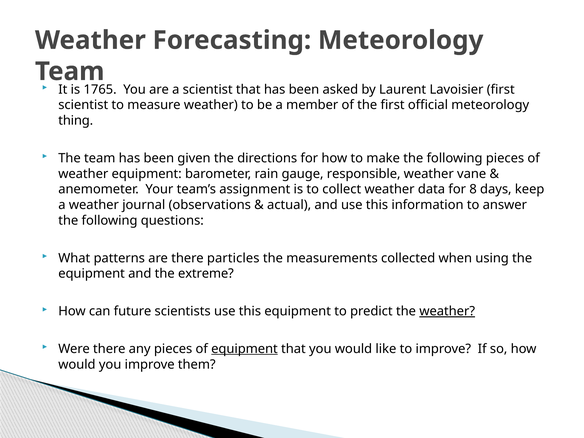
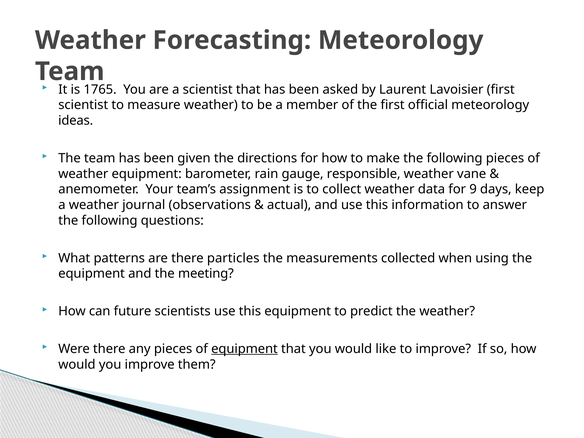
thing: thing -> ideas
8: 8 -> 9
extreme: extreme -> meeting
weather at (447, 311) underline: present -> none
